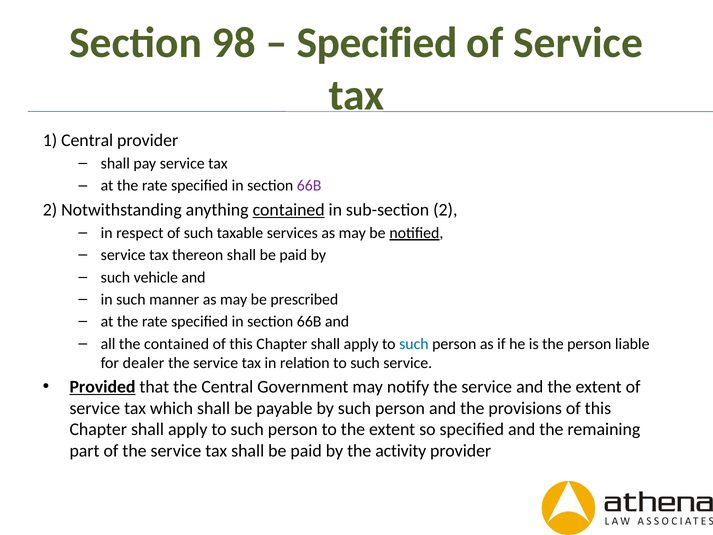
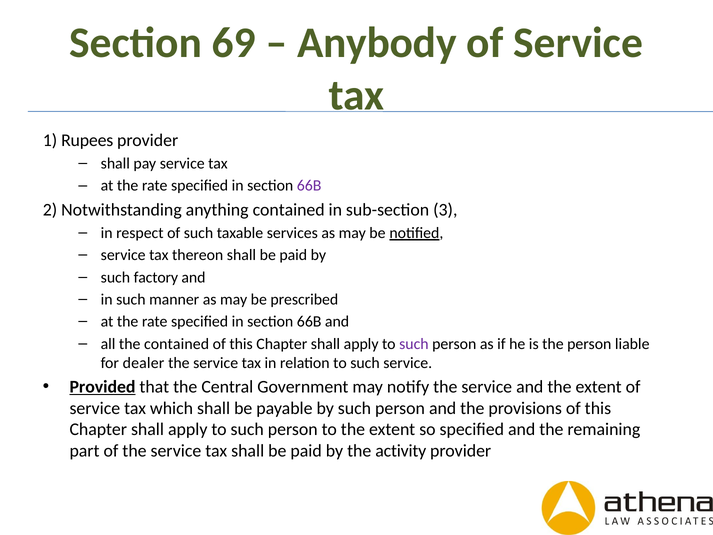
98: 98 -> 69
Specified at (377, 43): Specified -> Anybody
1 Central: Central -> Rupees
contained at (289, 210) underline: present -> none
sub-section 2: 2 -> 3
vehicle: vehicle -> factory
such at (414, 344) colour: blue -> purple
